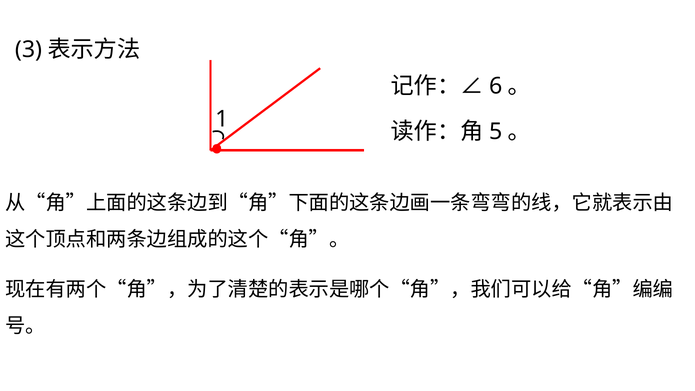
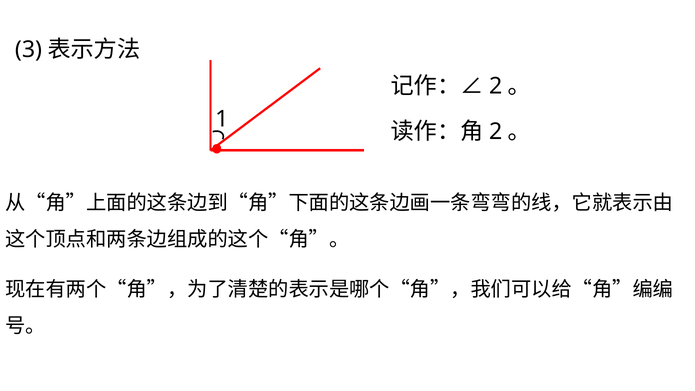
6 at (496, 86): 6 -> 2
5 at (496, 131): 5 -> 2
